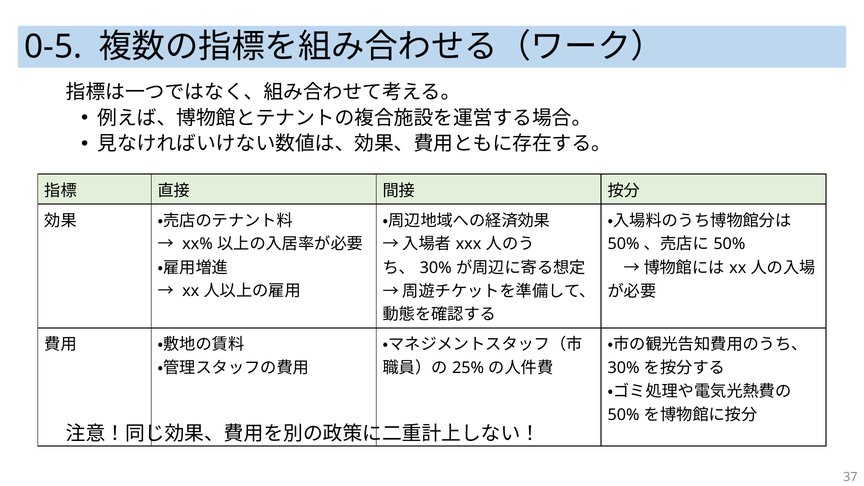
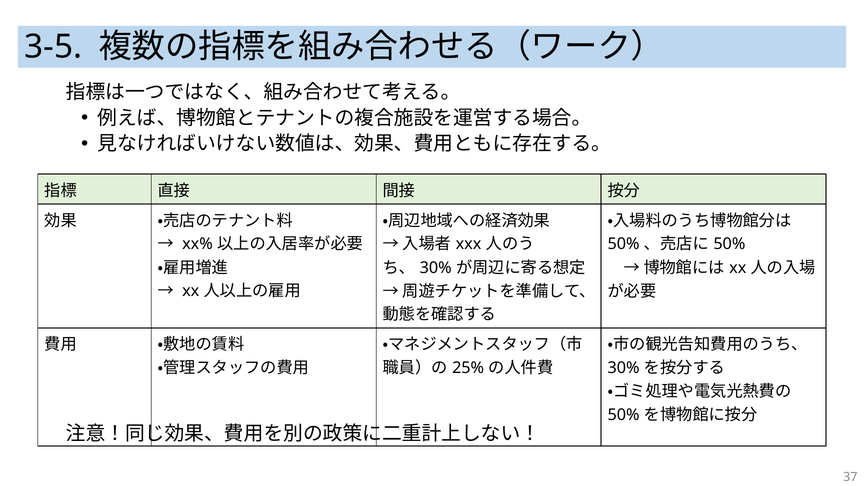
0-5: 0-5 -> 3-5
